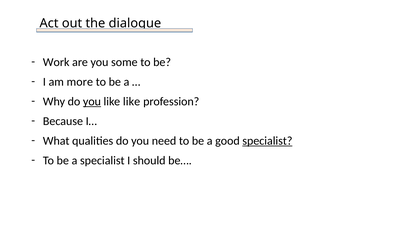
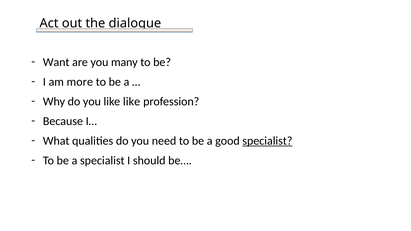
Work: Work -> Want
some: some -> many
you at (92, 102) underline: present -> none
